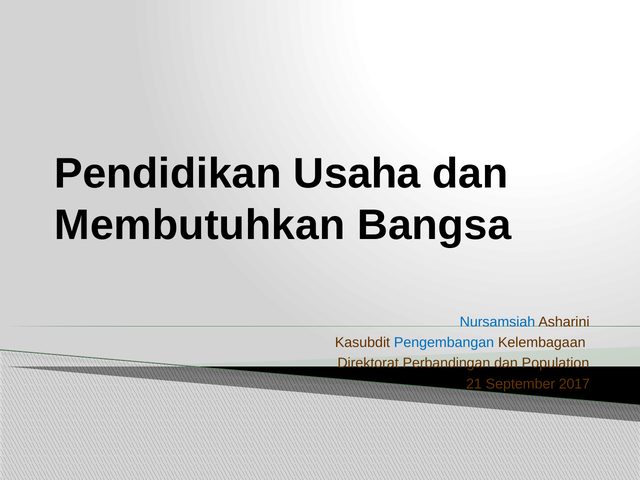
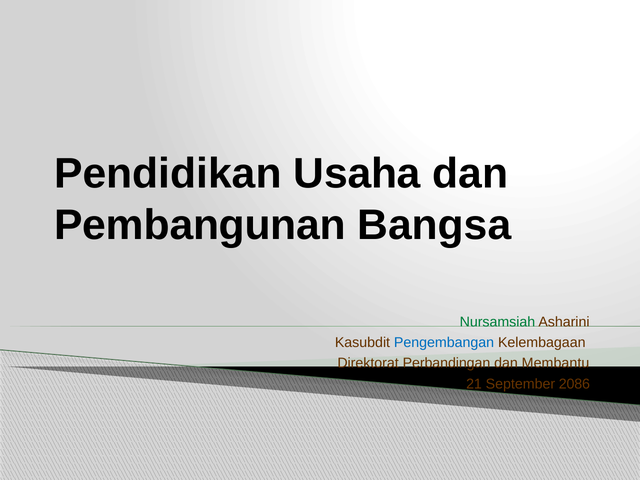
Membutuhkan: Membutuhkan -> Pembangunan
Nursamsiah colour: blue -> green
Population: Population -> Membantu
2017: 2017 -> 2086
